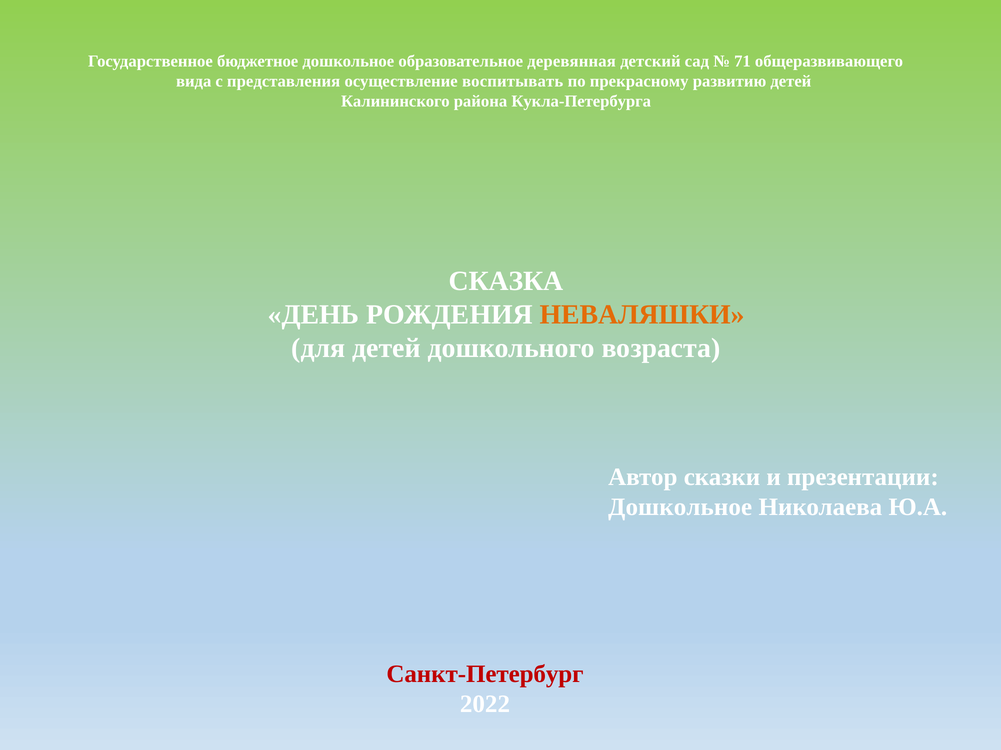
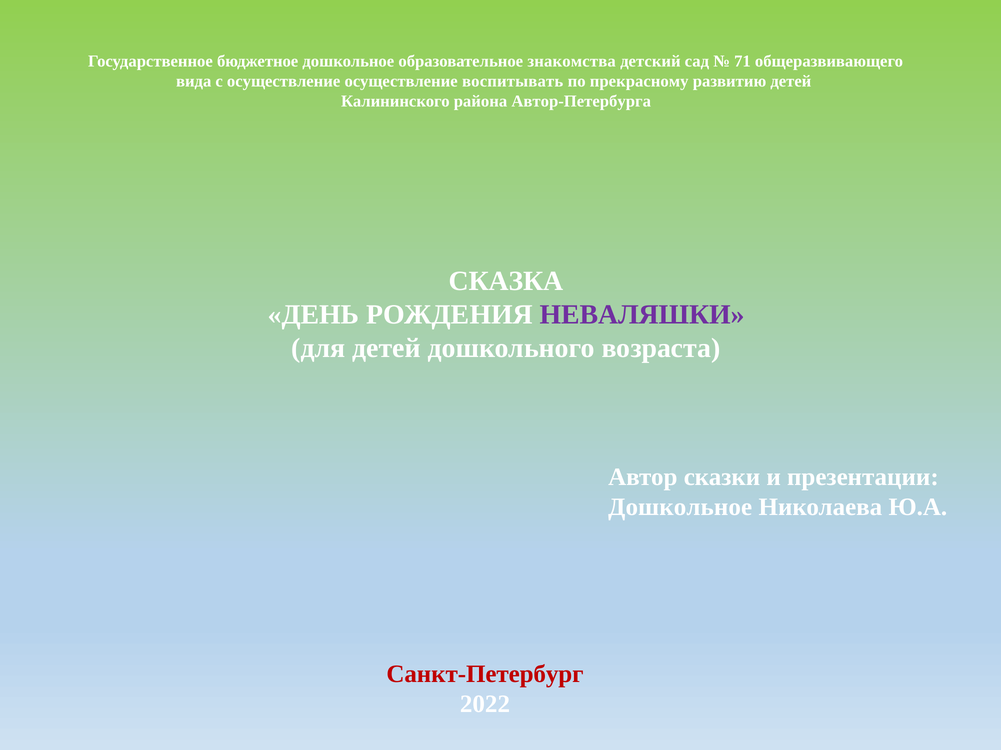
деревянная: деревянная -> знакомства
с представления: представления -> осуществление
Кукла-Петербурга: Кукла-Петербурга -> Автор-Петербурга
НЕВАЛЯШКИ colour: orange -> purple
